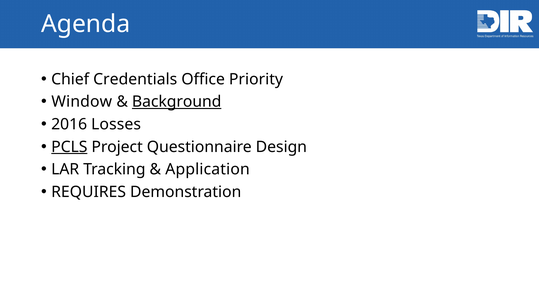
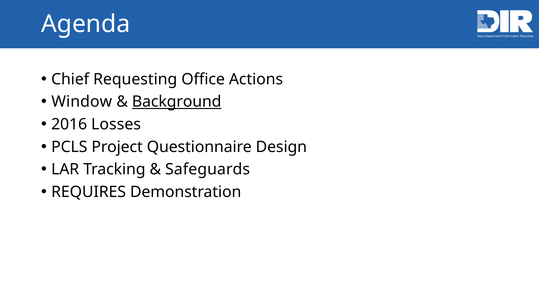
Credentials: Credentials -> Requesting
Priority: Priority -> Actions
PCLS underline: present -> none
Application: Application -> Safeguards
